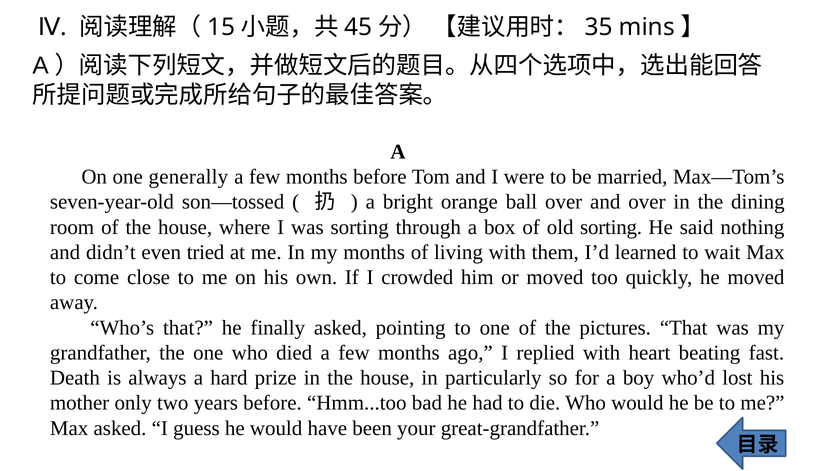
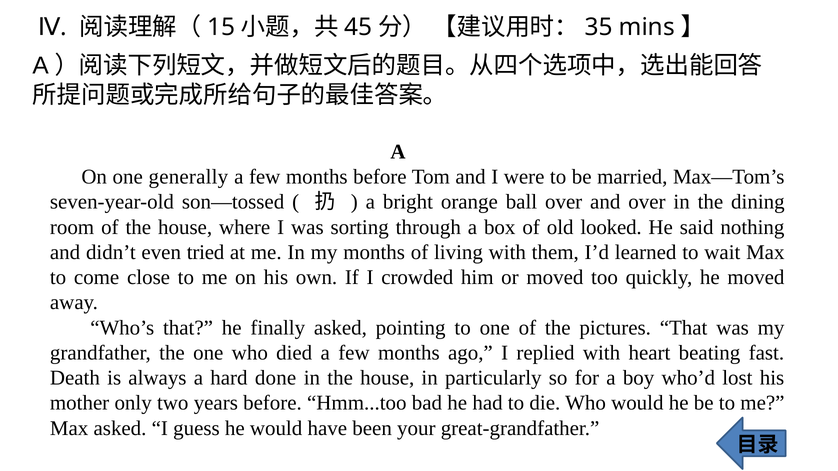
old sorting: sorting -> looked
prize: prize -> done
